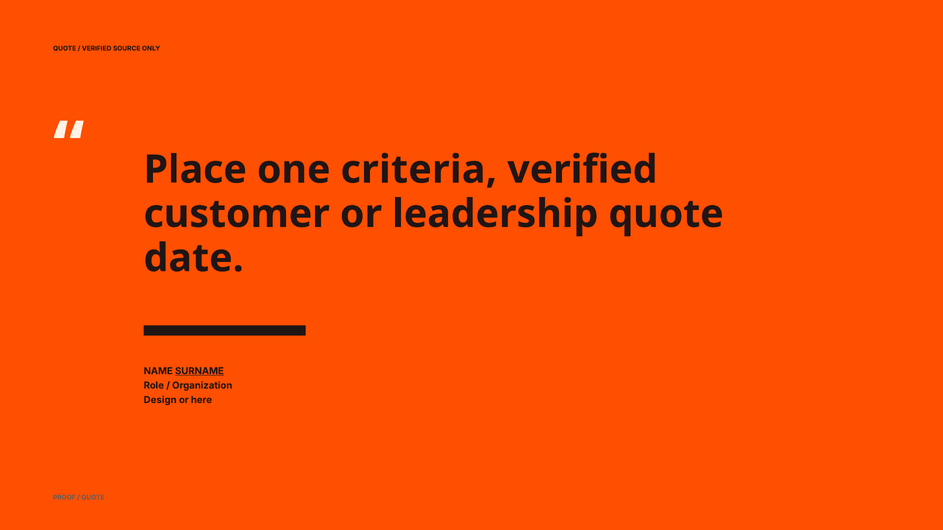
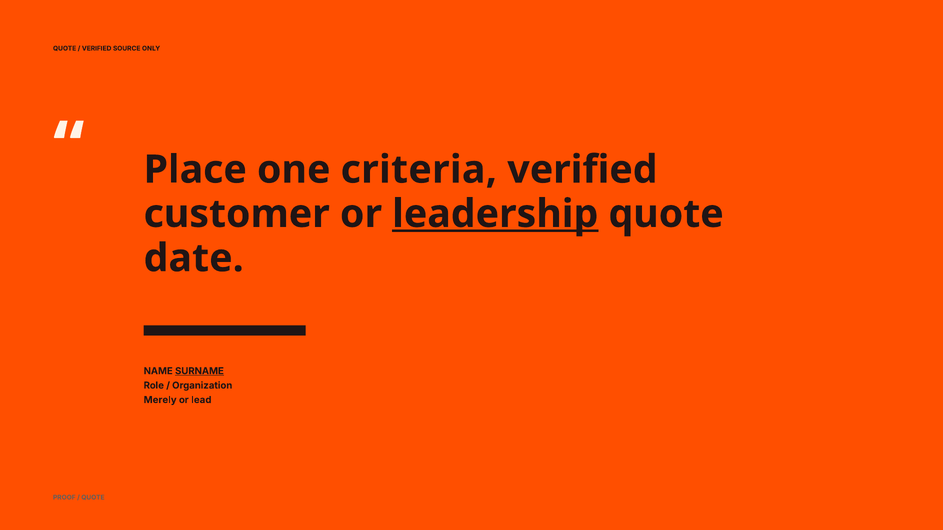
leadership underline: none -> present
Design: Design -> Merely
here: here -> lead
